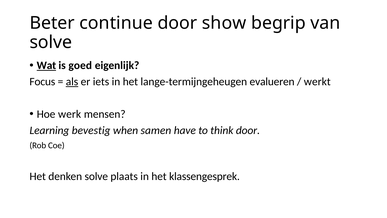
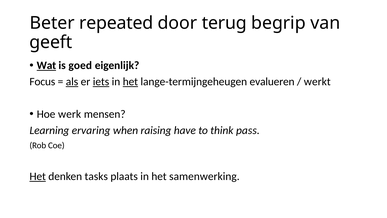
continue: continue -> repeated
show: show -> terug
solve at (51, 42): solve -> geeft
iets underline: none -> present
het at (130, 82) underline: none -> present
bevestig: bevestig -> ervaring
samen: samen -> raising
think door: door -> pass
Het at (38, 176) underline: none -> present
denken solve: solve -> tasks
klassengesprek: klassengesprek -> samenwerking
